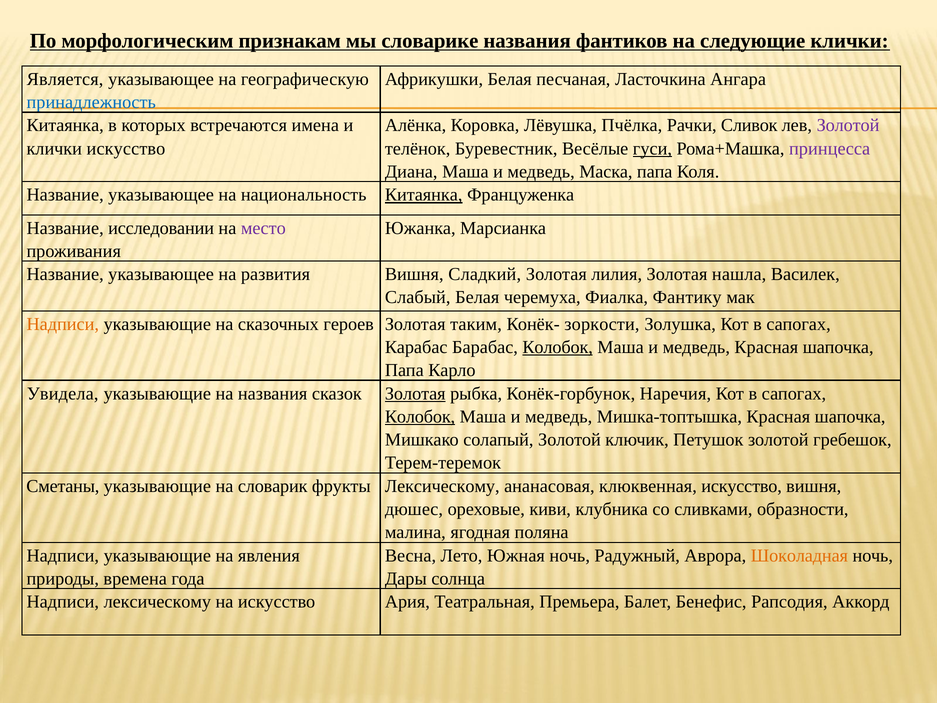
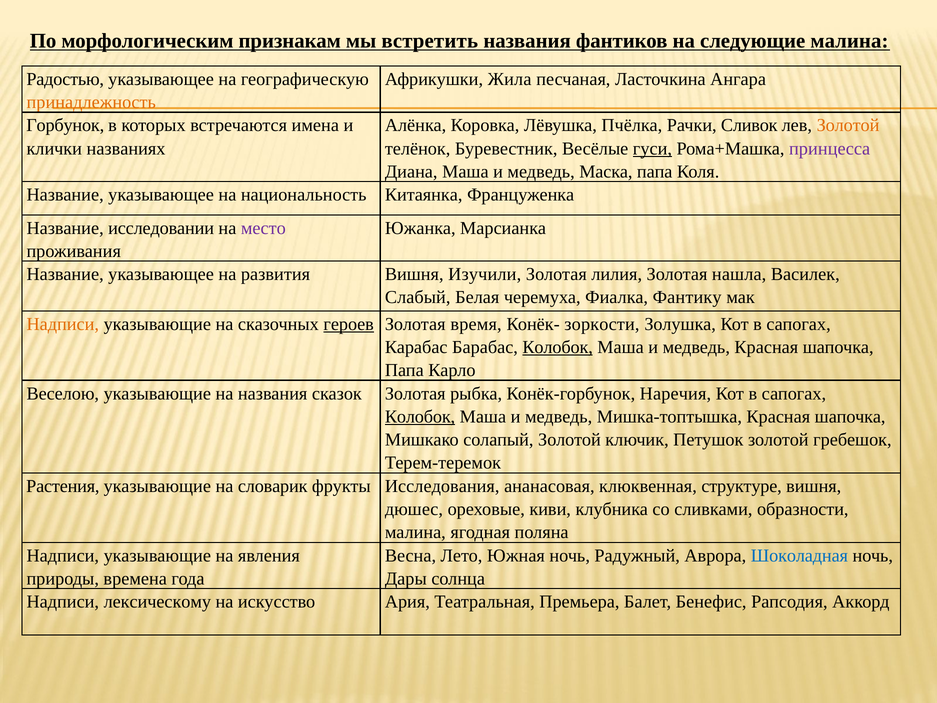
словарике: словарике -> встретить
следующие клички: клички -> малина
Является: Является -> Радостью
Африкушки Белая: Белая -> Жила
принадлежность colour: blue -> orange
Китаянка at (65, 125): Китаянка -> Горбунок
Золотой at (848, 125) colour: purple -> orange
клички искусство: искусство -> названиях
Китаянка at (424, 195) underline: present -> none
Сладкий: Сладкий -> Изучили
героев underline: none -> present
таким: таким -> время
Увидела: Увидела -> Веселою
Золотая at (415, 393) underline: present -> none
Сметаны: Сметаны -> Растения
фрукты Лексическому: Лексическому -> Исследования
клюквенная искусство: искусство -> структуре
Шоколадная colour: orange -> blue
